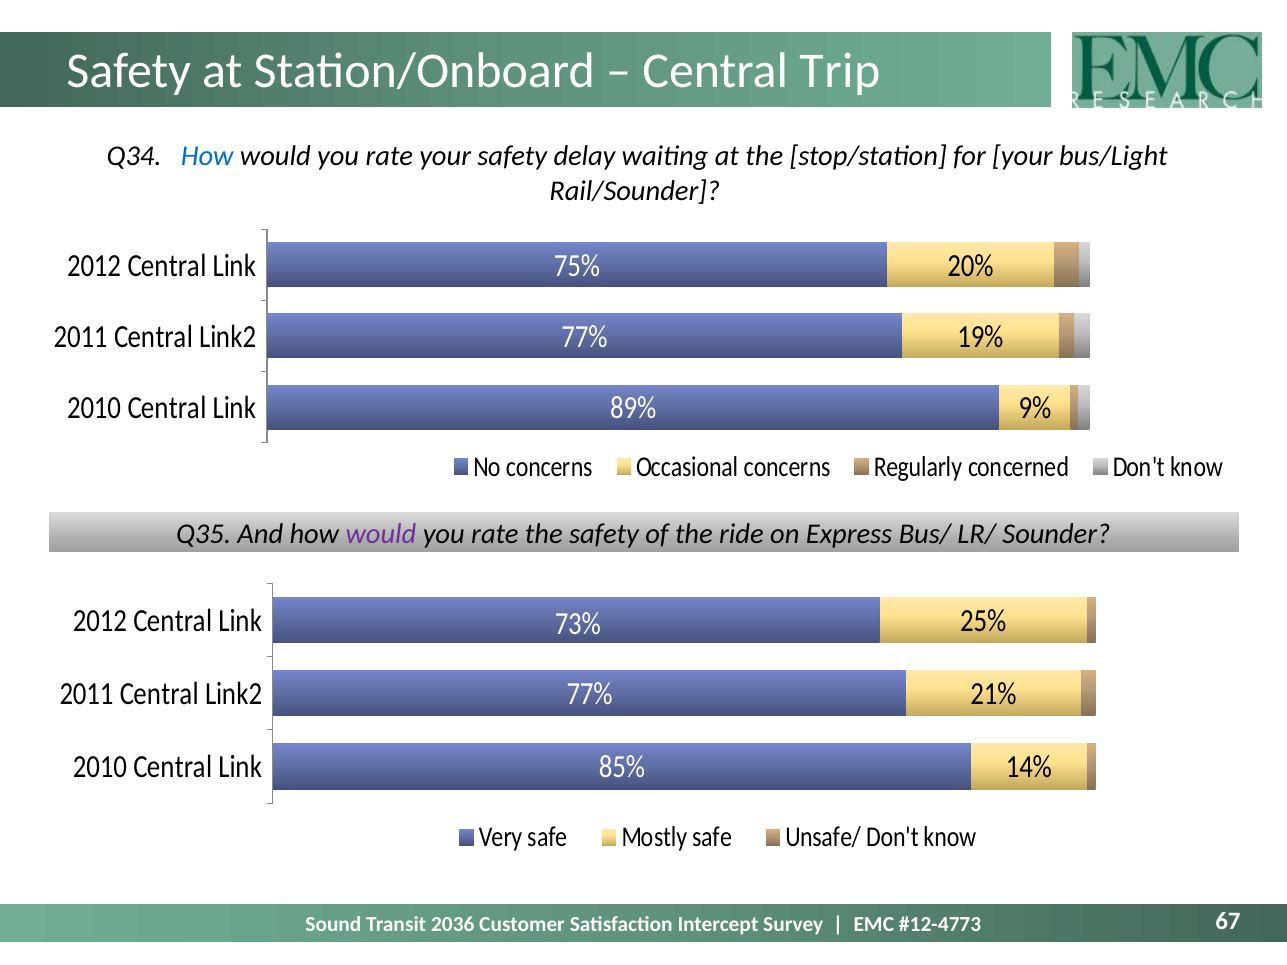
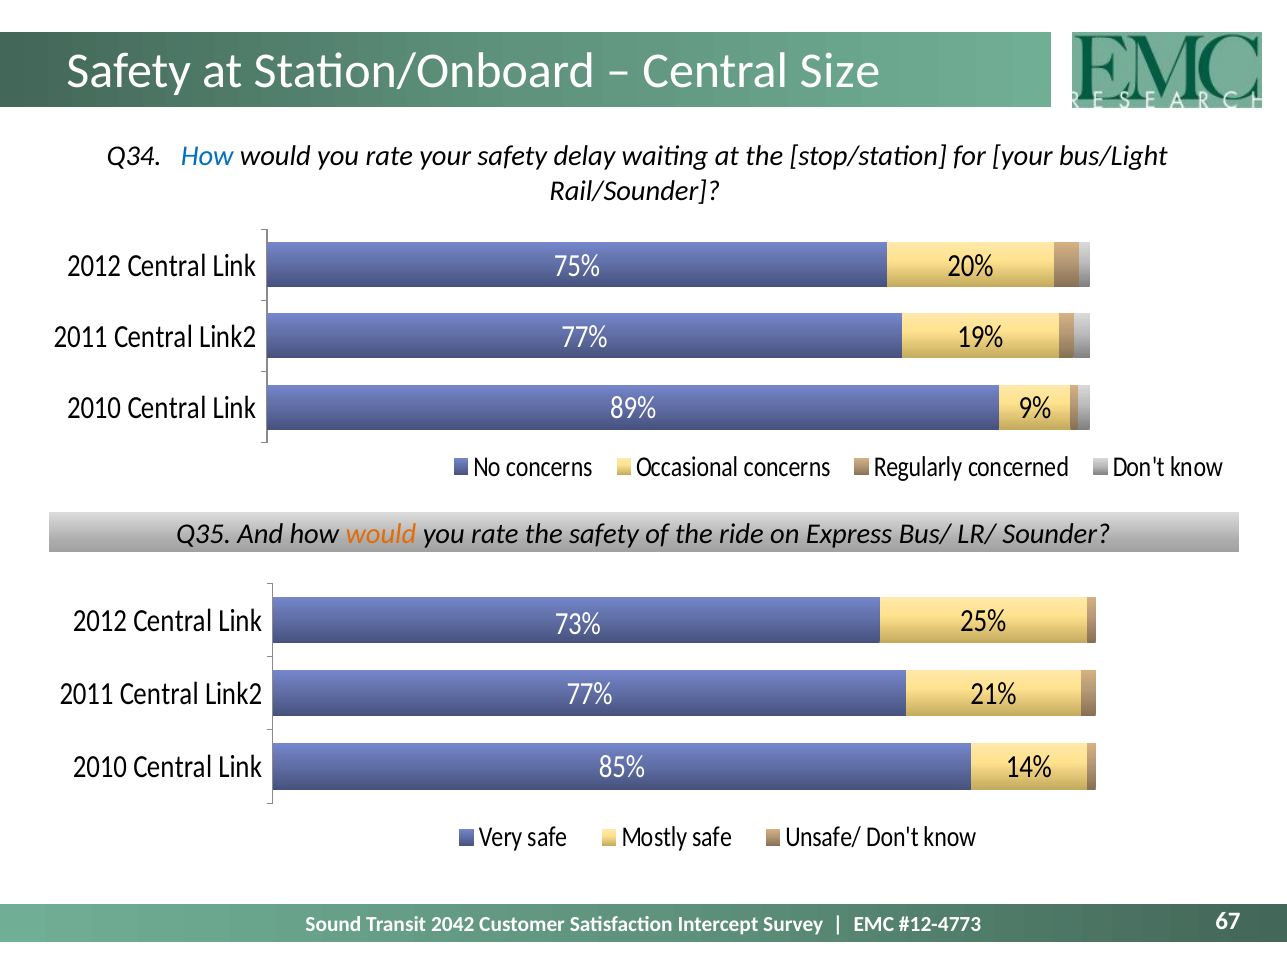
Trip: Trip -> Size
would at (381, 534) colour: purple -> orange
2036: 2036 -> 2042
